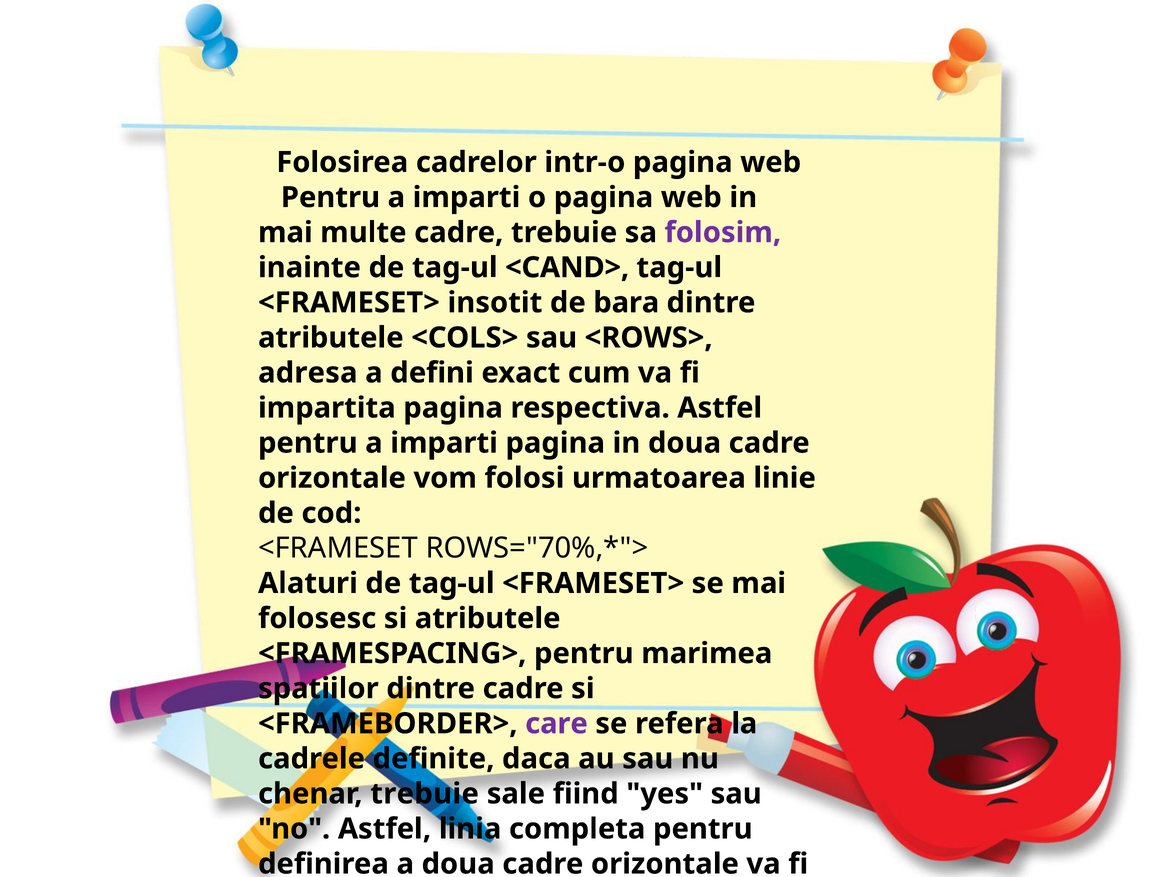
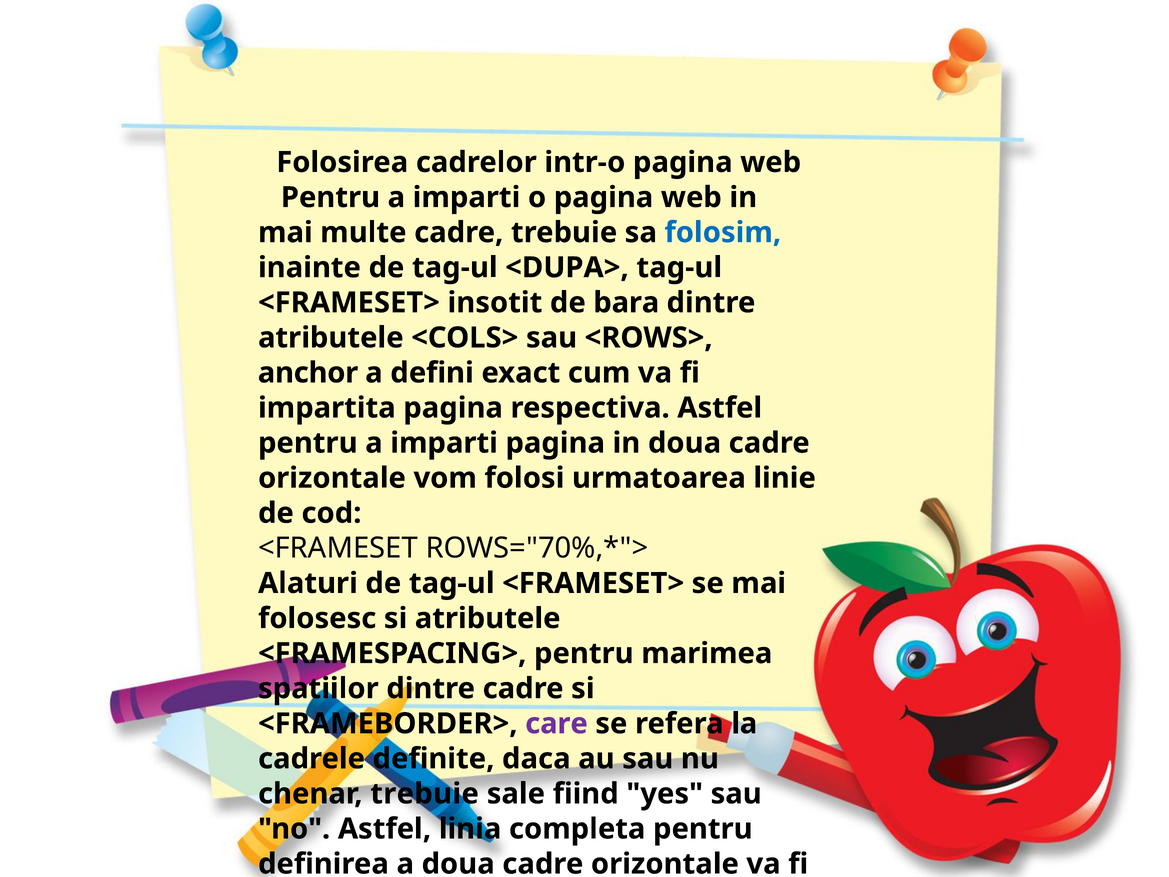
folosim colour: purple -> blue
<CAND>: <CAND> -> <DUPA>
adresa: adresa -> anchor
